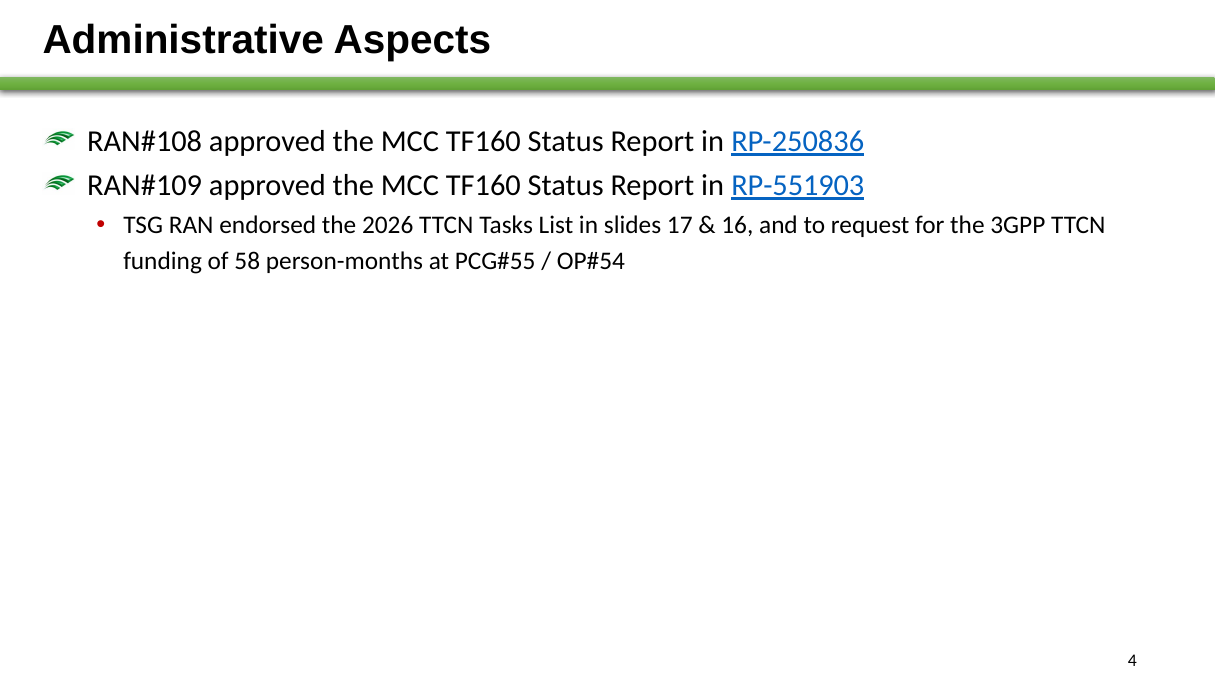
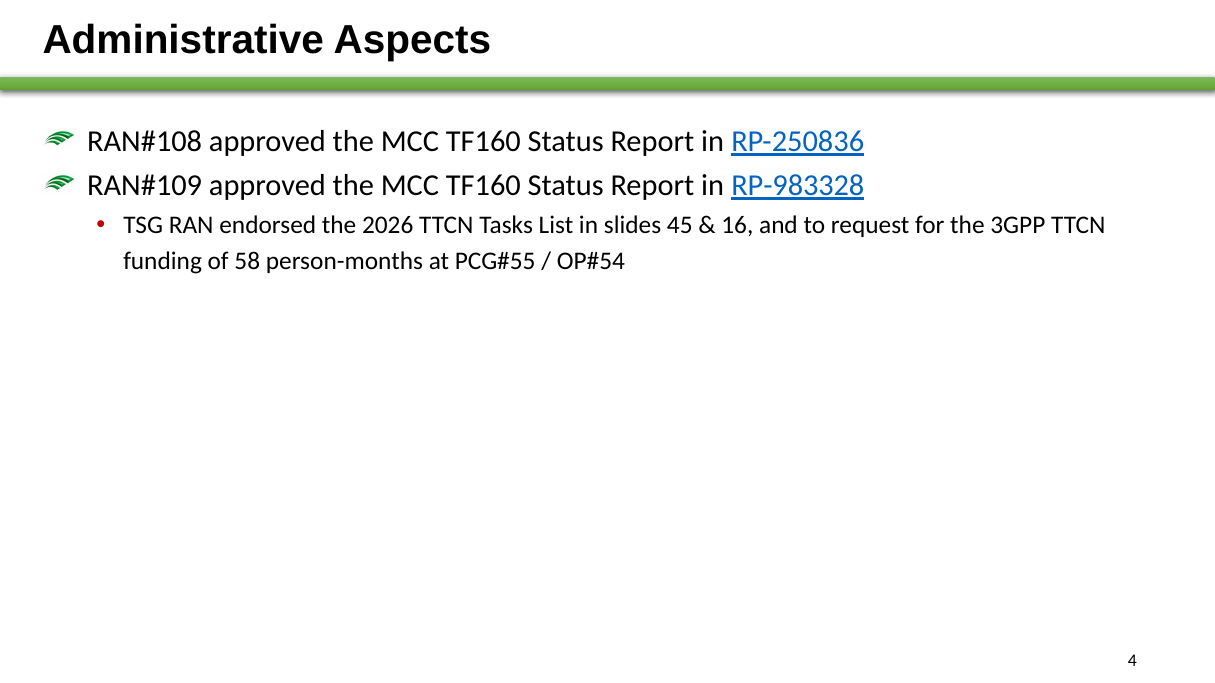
RP-551903: RP-551903 -> RP-983328
17: 17 -> 45
